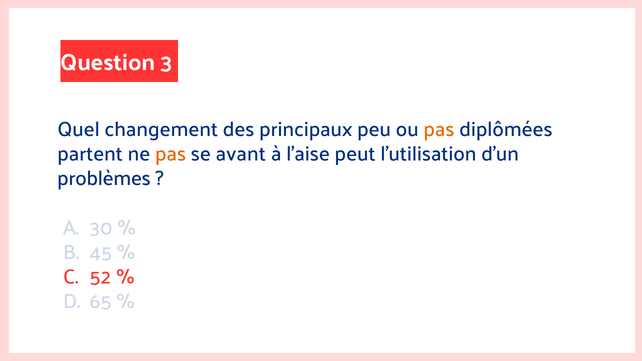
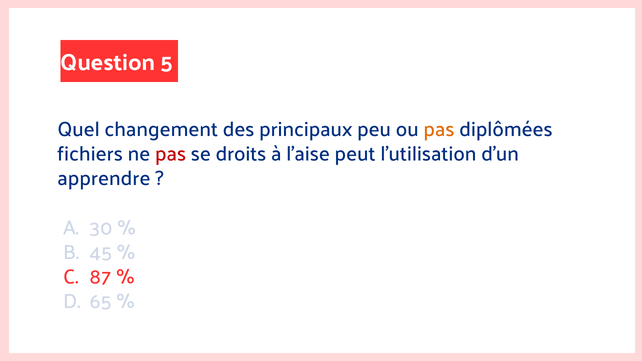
3: 3 -> 5
partent: partent -> fichiers
pas at (171, 154) colour: orange -> red
avant: avant -> droits
problèmes: problèmes -> apprendre
52: 52 -> 87
